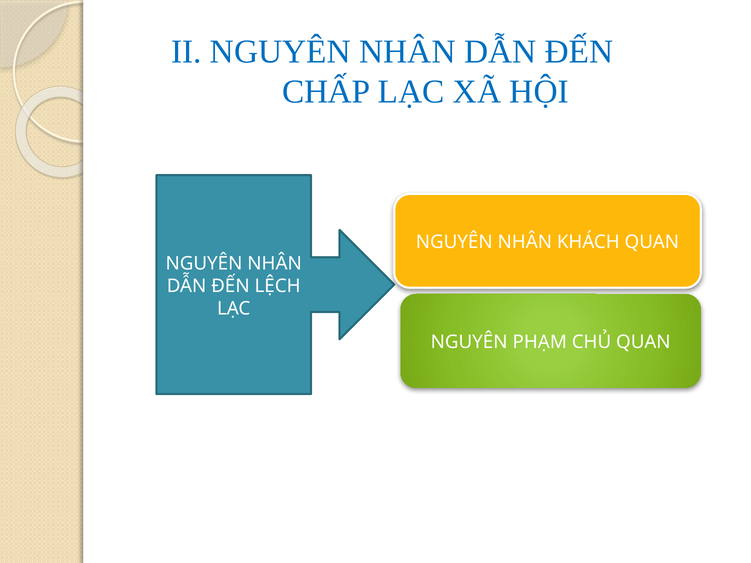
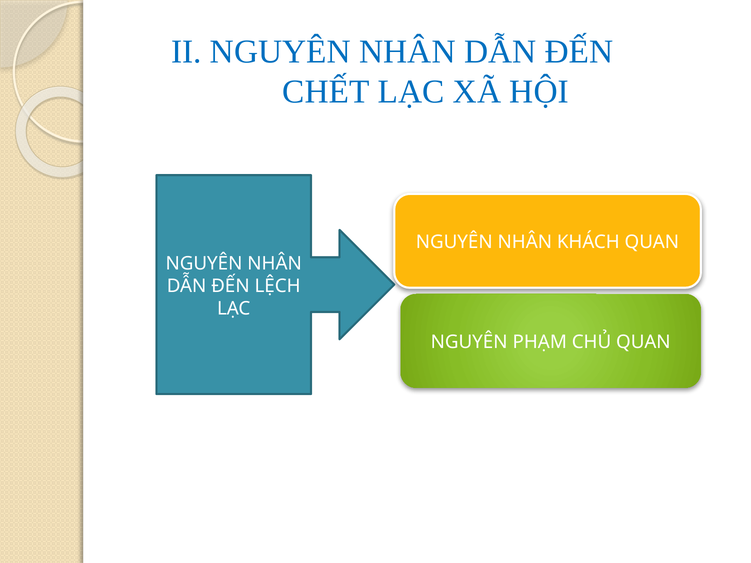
CHẤP: CHẤP -> CHẾT
